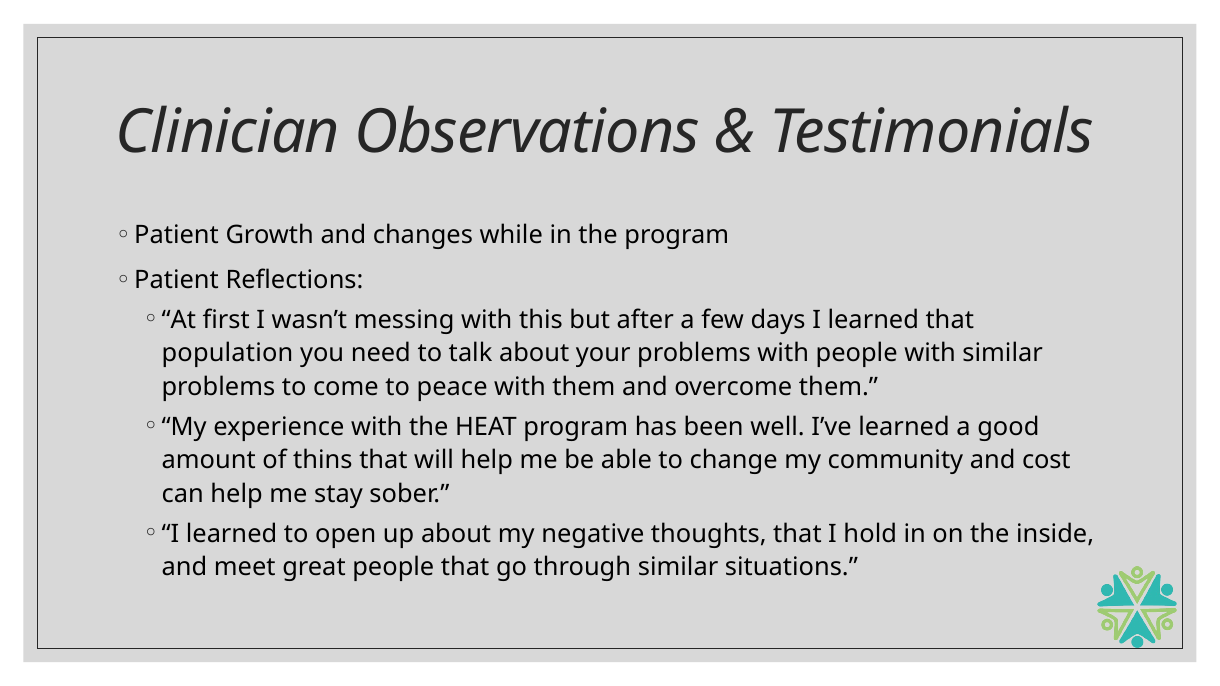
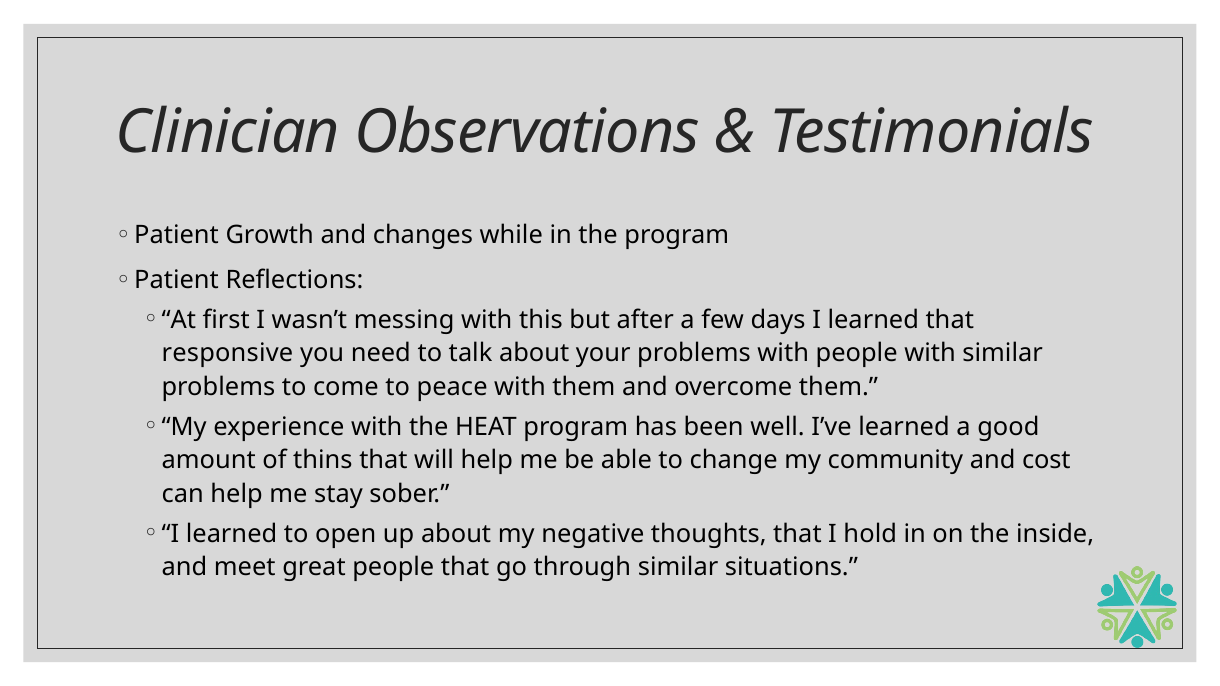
population: population -> responsive
